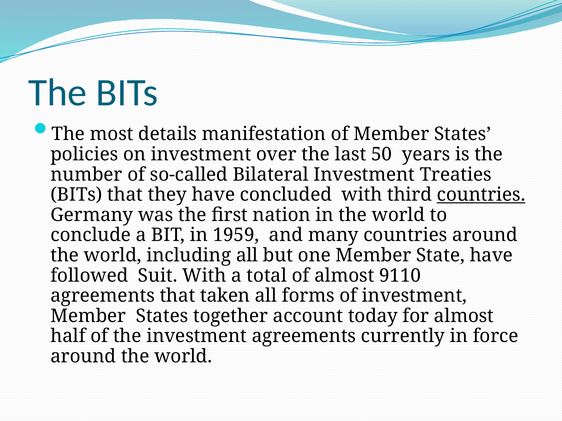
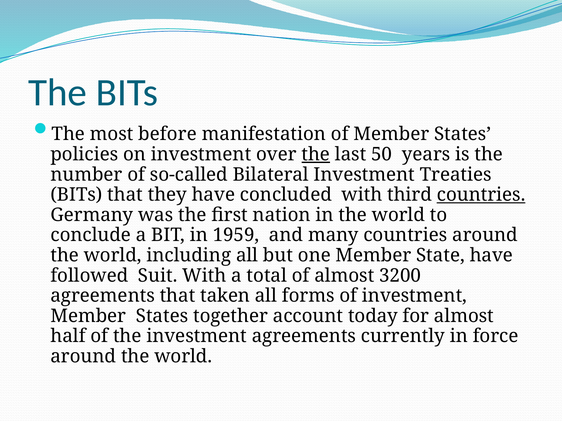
details: details -> before
the at (316, 154) underline: none -> present
9110: 9110 -> 3200
